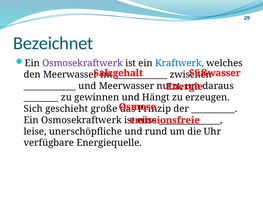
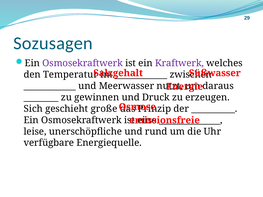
Bezeichnet: Bezeichnet -> Sozusagen
Kraftwerk colour: blue -> purple
den Meerwasser: Meerwasser -> Temperatur
Hängt: Hängt -> Druck
